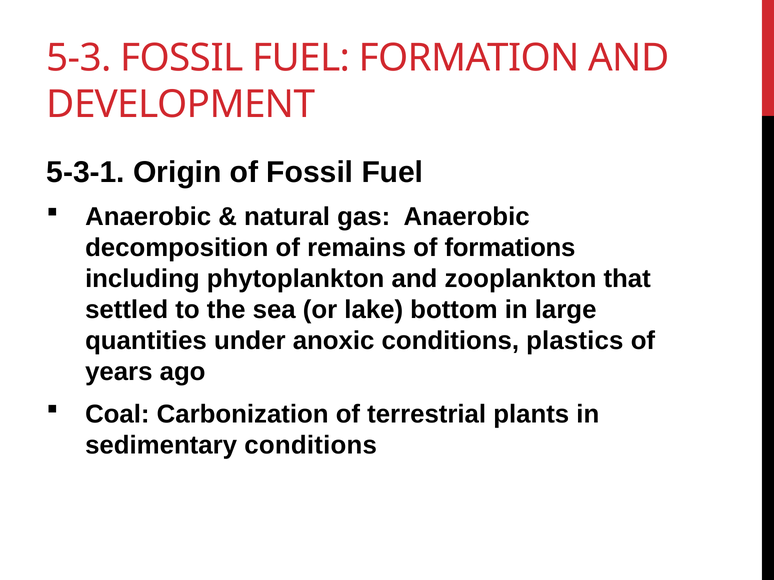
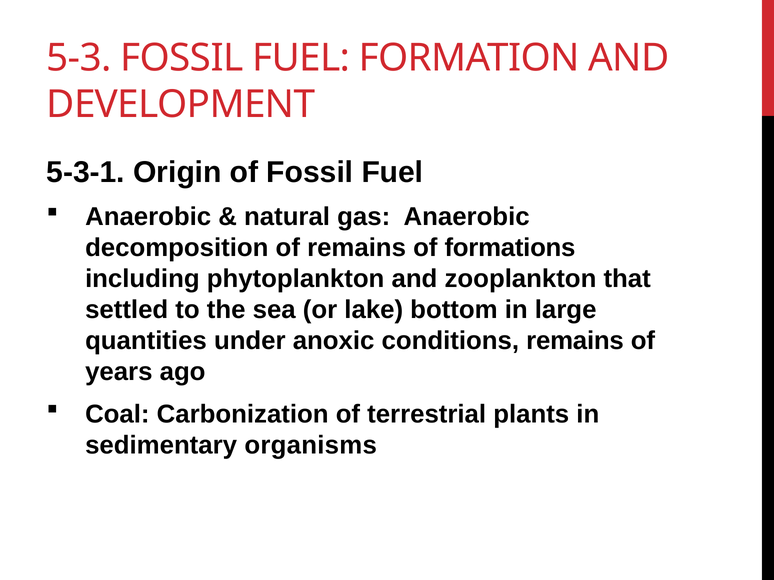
conditions plastics: plastics -> remains
sedimentary conditions: conditions -> organisms
